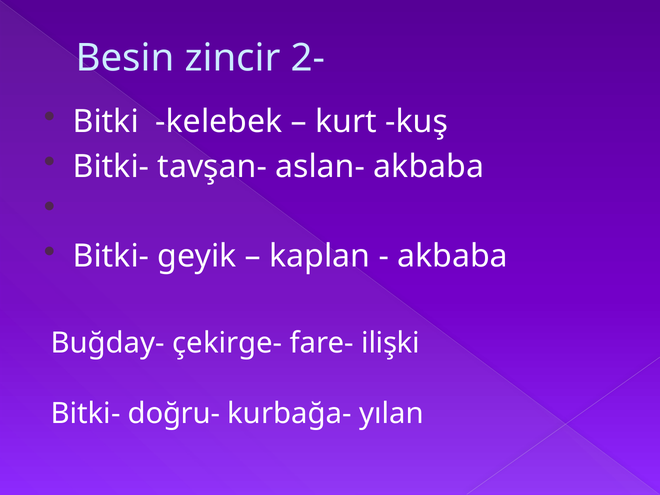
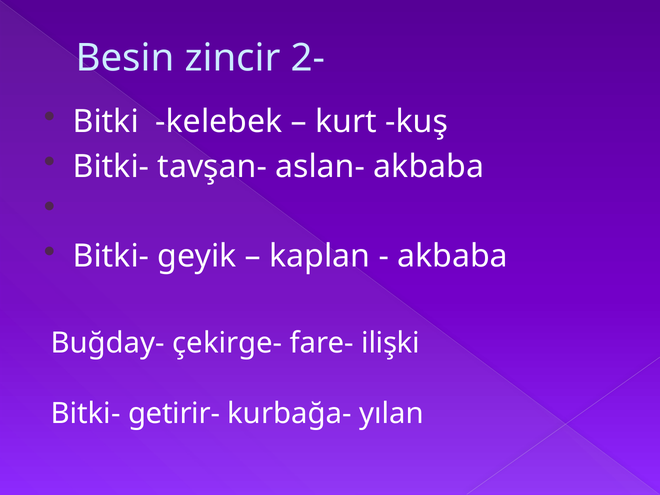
doğru-: doğru- -> getirir-
